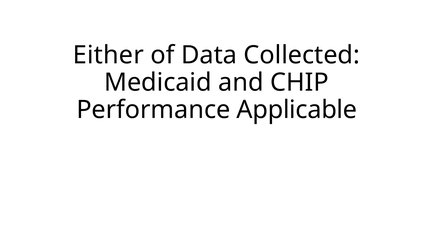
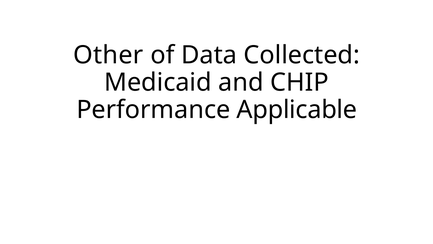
Either: Either -> Other
